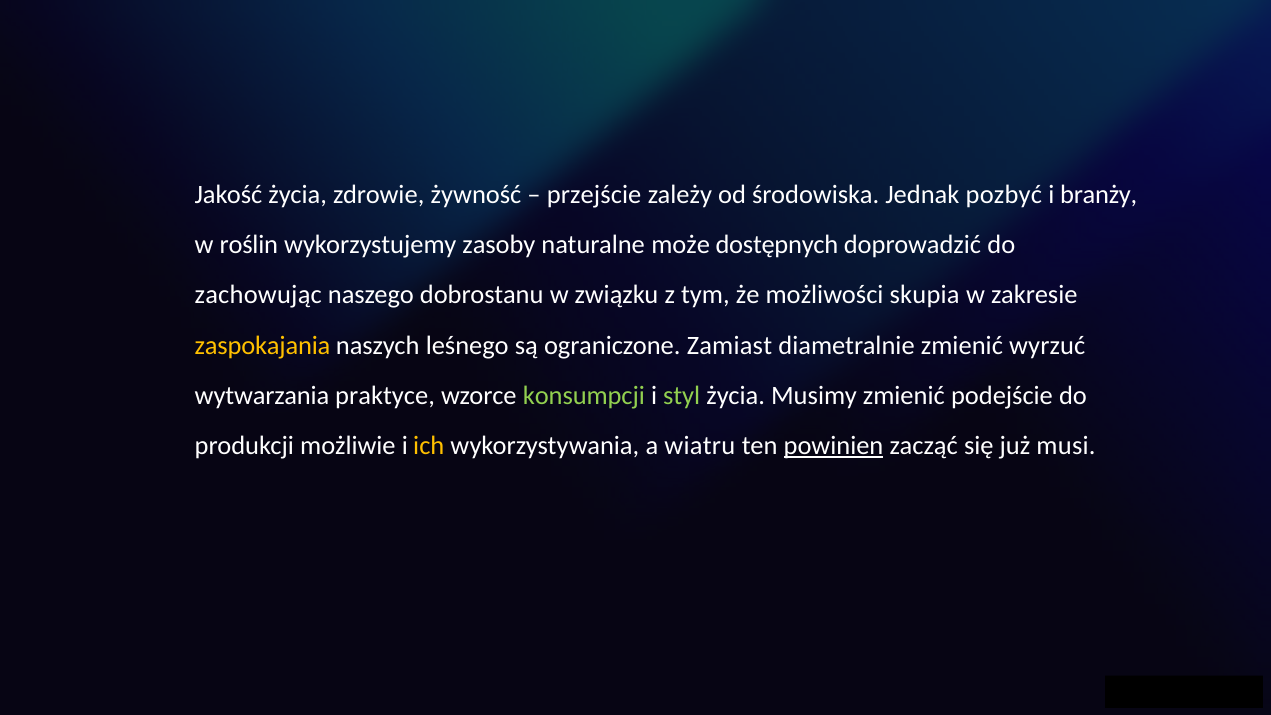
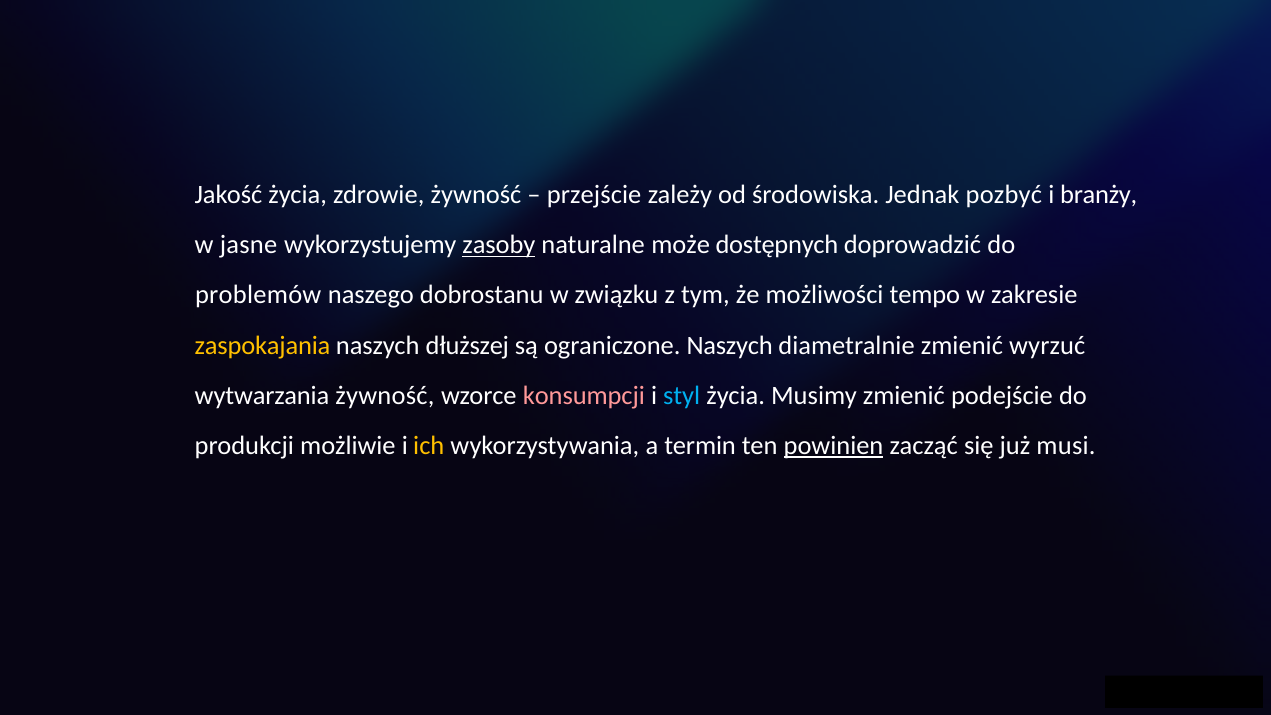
roślin: roślin -> jasne
zasoby underline: none -> present
zachowując: zachowując -> problemów
skupia: skupia -> tempo
leśnego: leśnego -> dłuższej
ograniczone Zamiast: Zamiast -> Naszych
wytwarzania praktyce: praktyce -> żywność
konsumpcji colour: light green -> pink
styl colour: light green -> light blue
wiatru: wiatru -> termin
